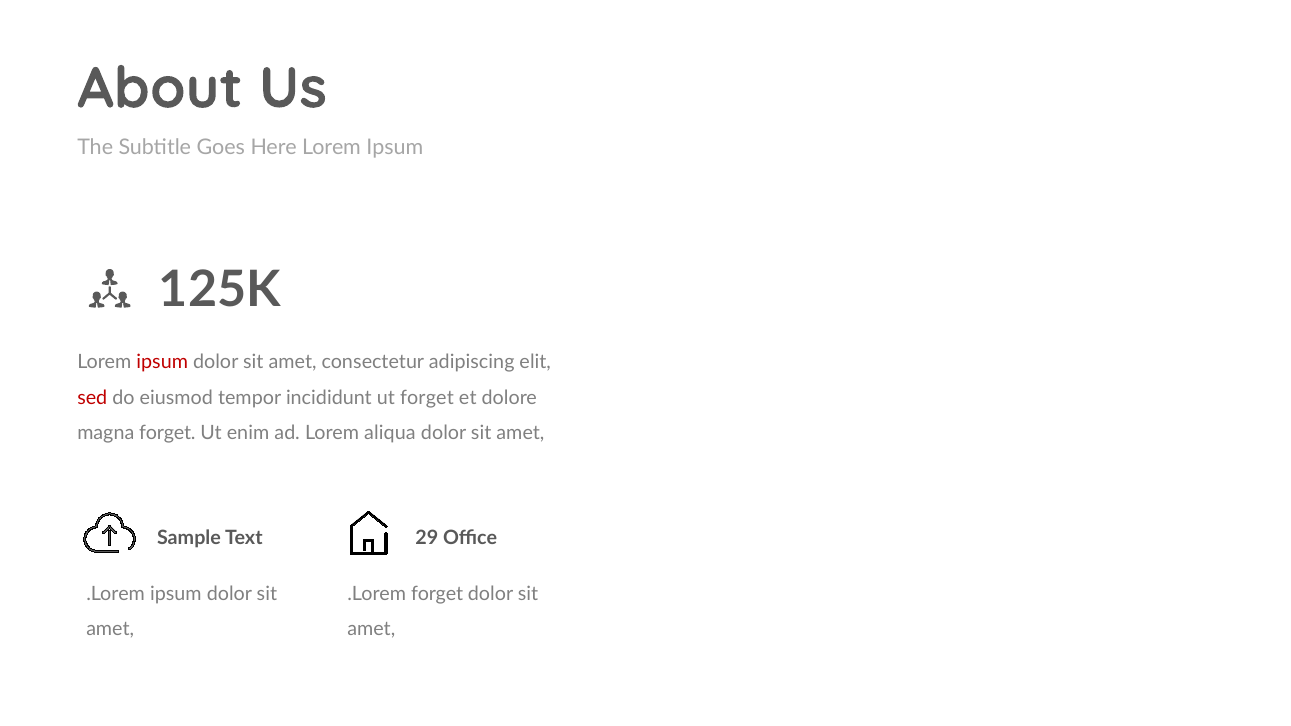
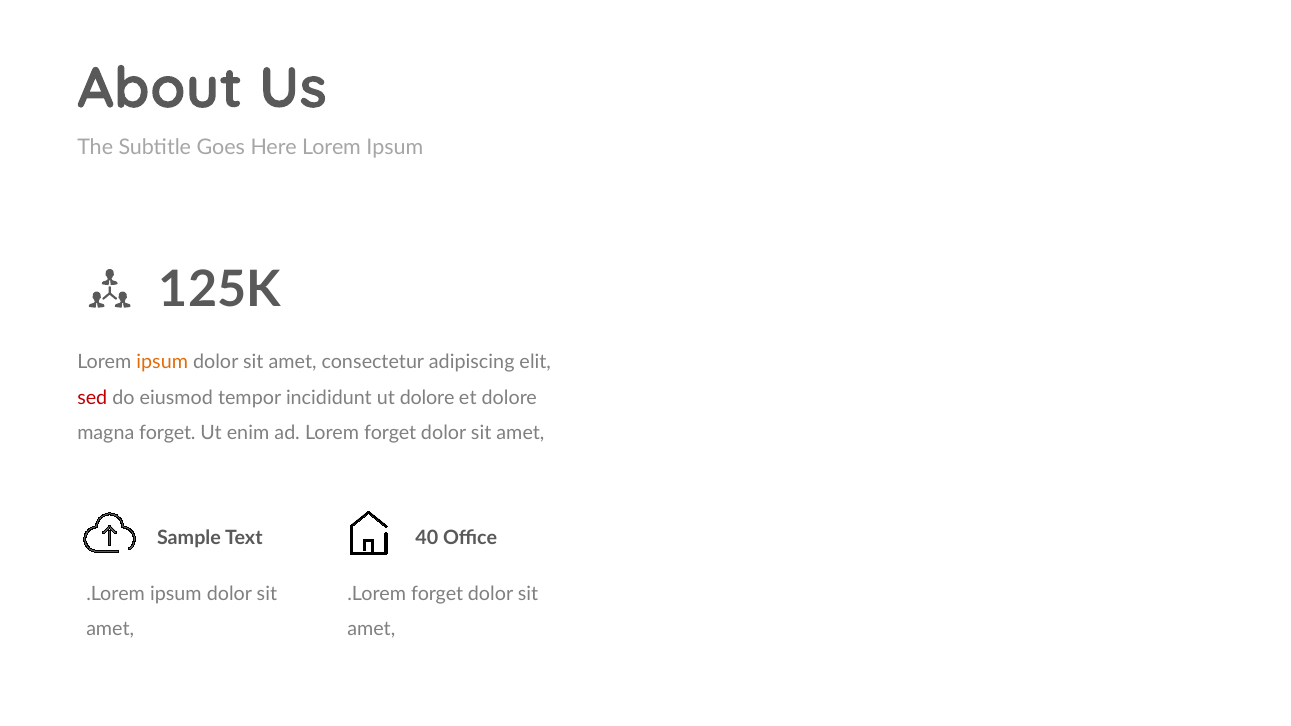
ipsum at (162, 362) colour: red -> orange
ut forget: forget -> dolore
Lorem aliqua: aliqua -> forget
29: 29 -> 40
